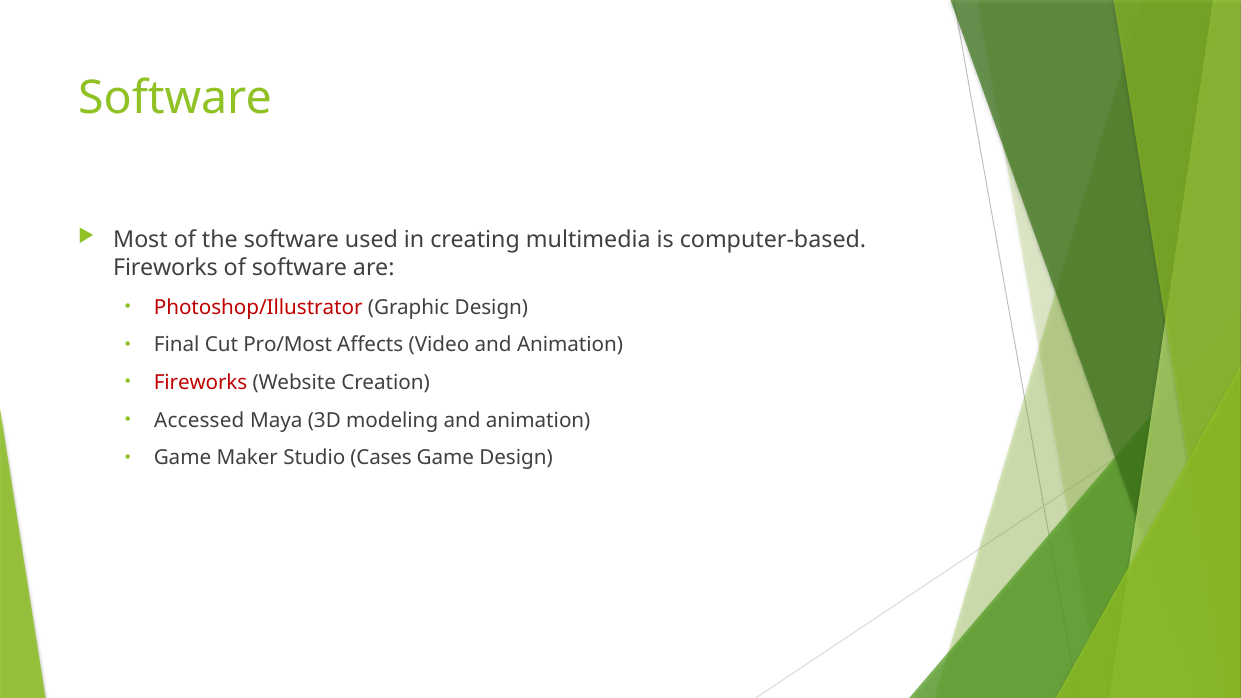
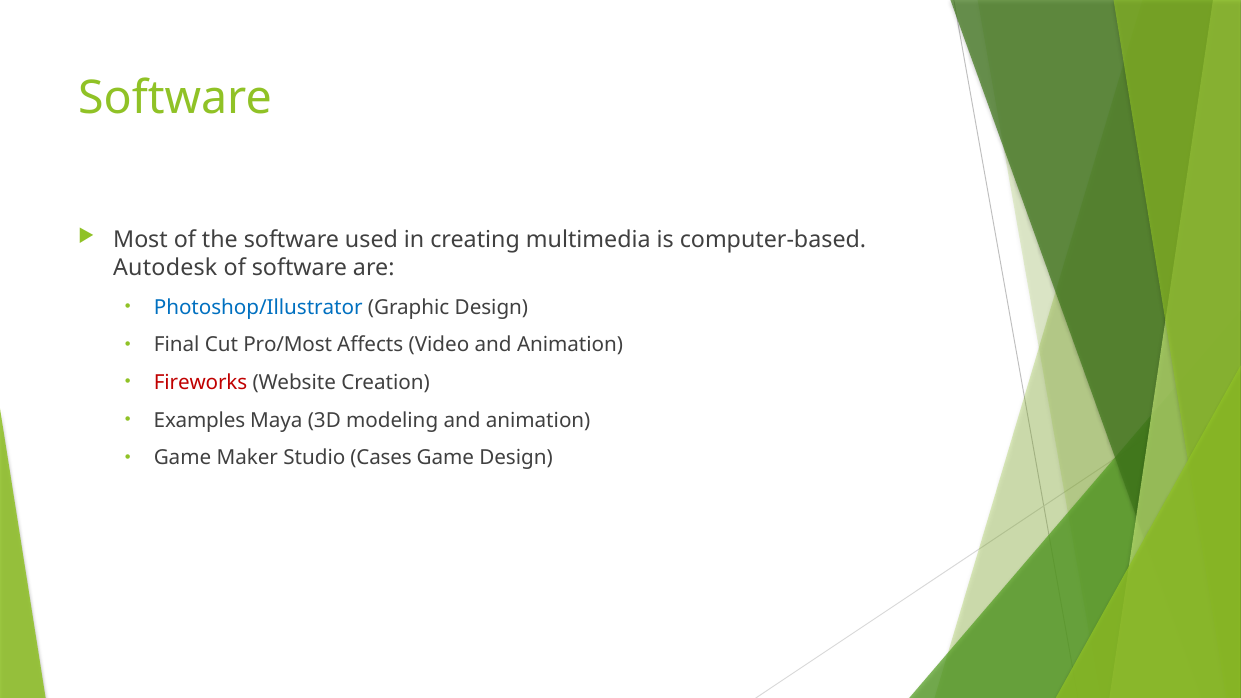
Fireworks at (165, 268): Fireworks -> Autodesk
Photoshop/Illustrator colour: red -> blue
Accessed: Accessed -> Examples
